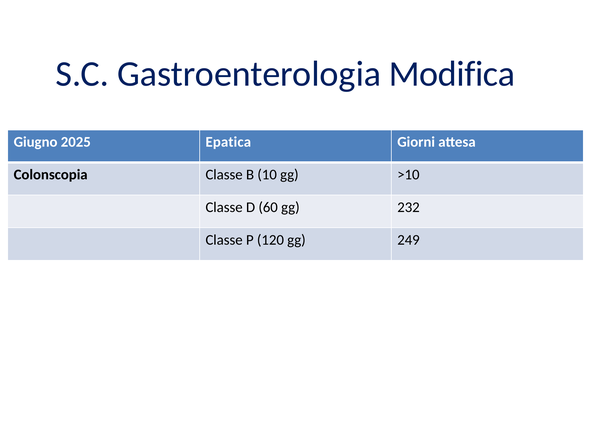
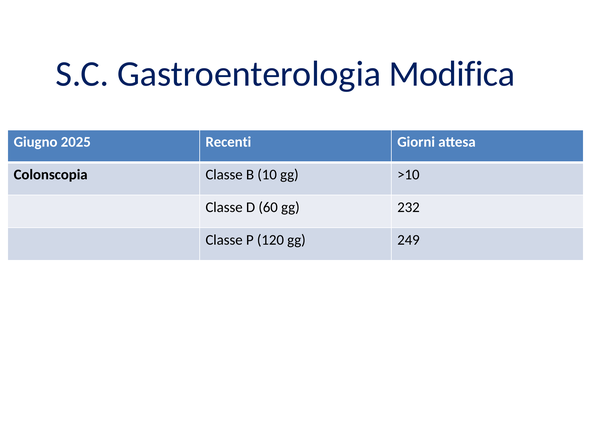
Epatica: Epatica -> Recenti
